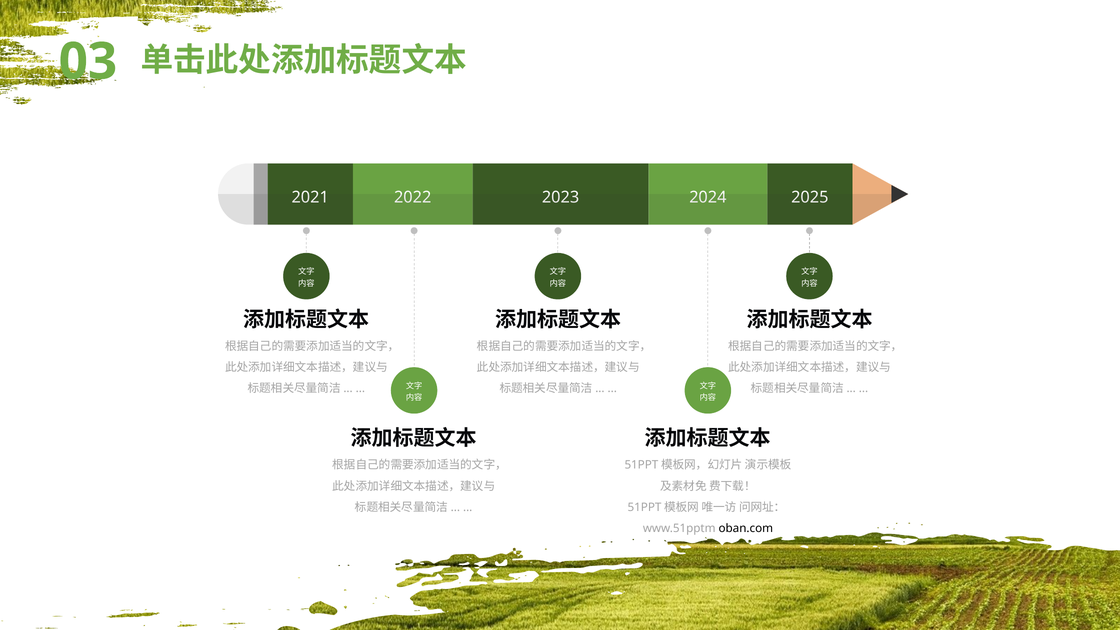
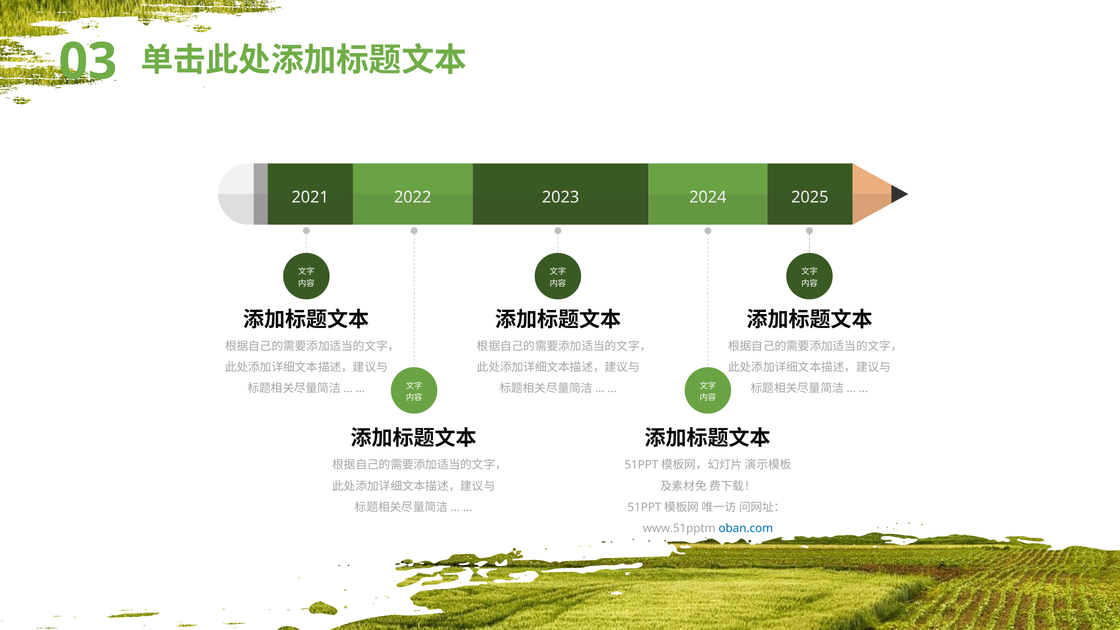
oban.com colour: black -> blue
